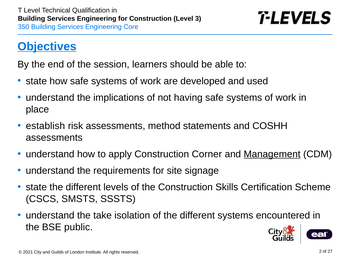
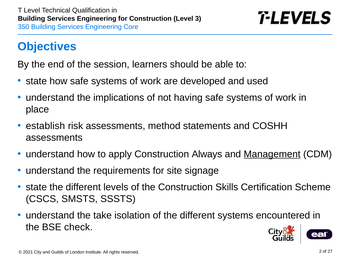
Objectives underline: present -> none
Corner: Corner -> Always
public: public -> check
